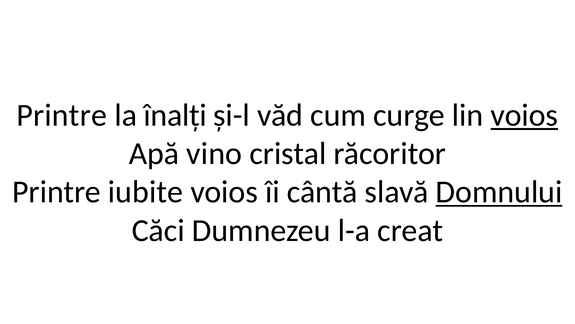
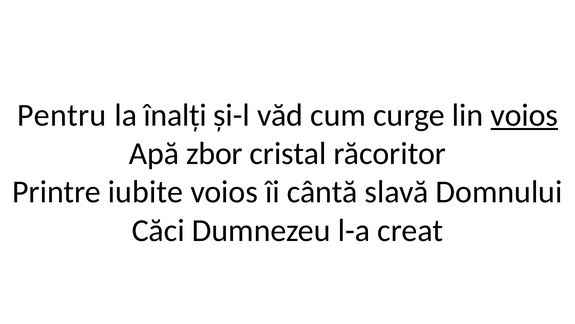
Printre at (62, 115): Printre -> Pentru
vino: vino -> zbor
Domnului underline: present -> none
